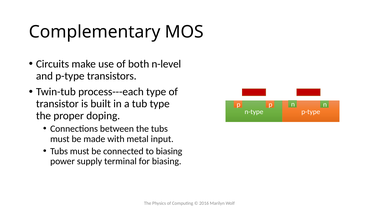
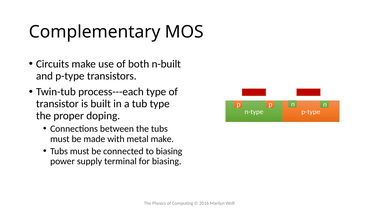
n-level: n-level -> n-built
metal input: input -> make
